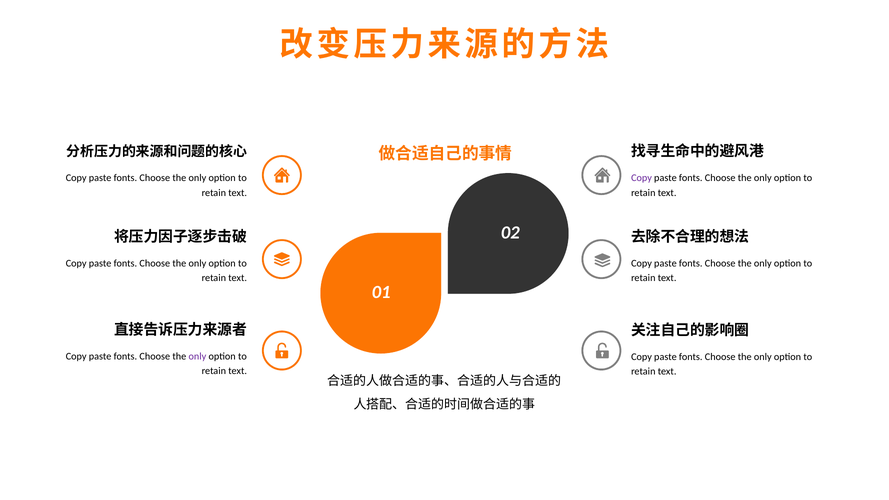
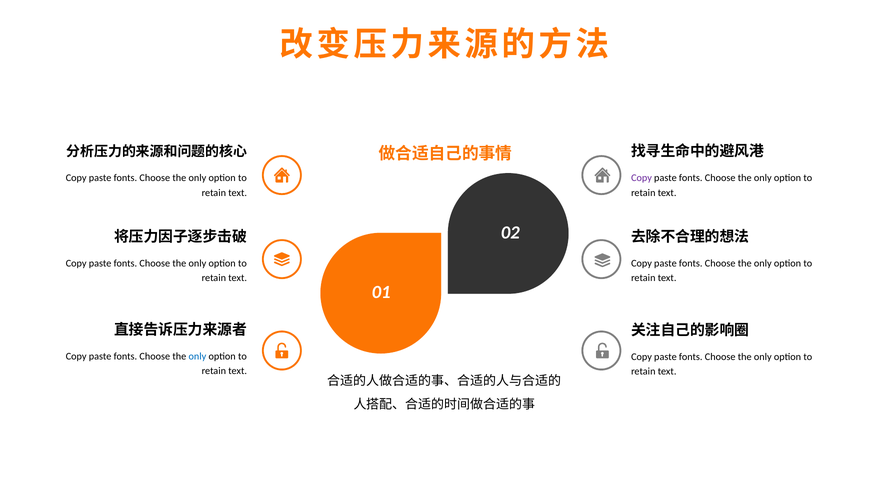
only at (197, 356) colour: purple -> blue
